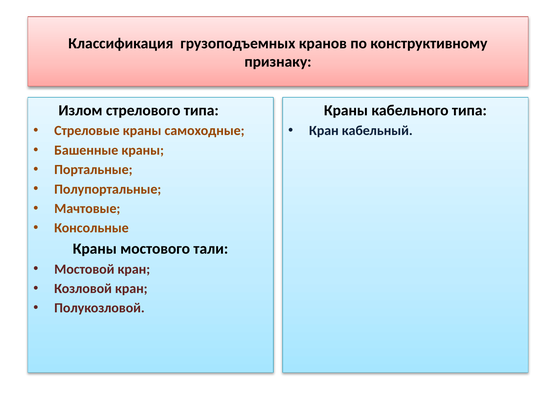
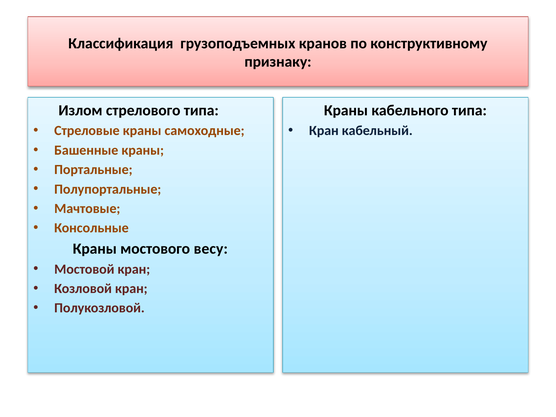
тали: тали -> весу
